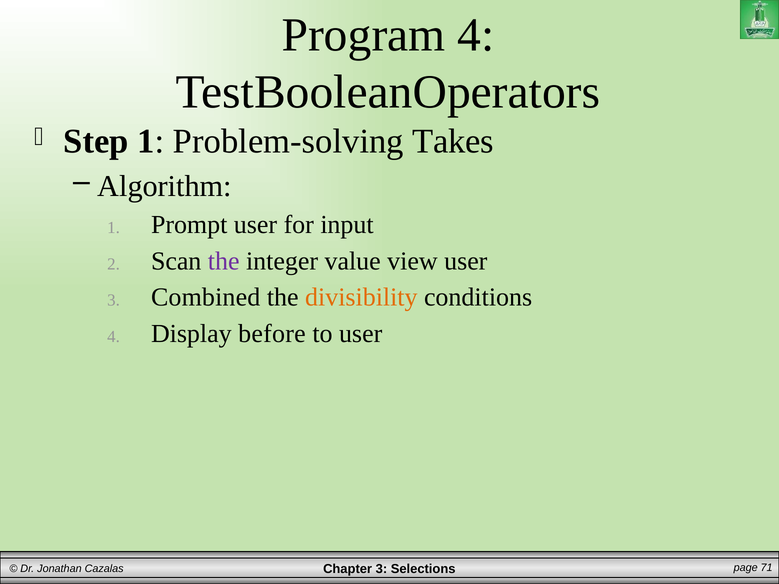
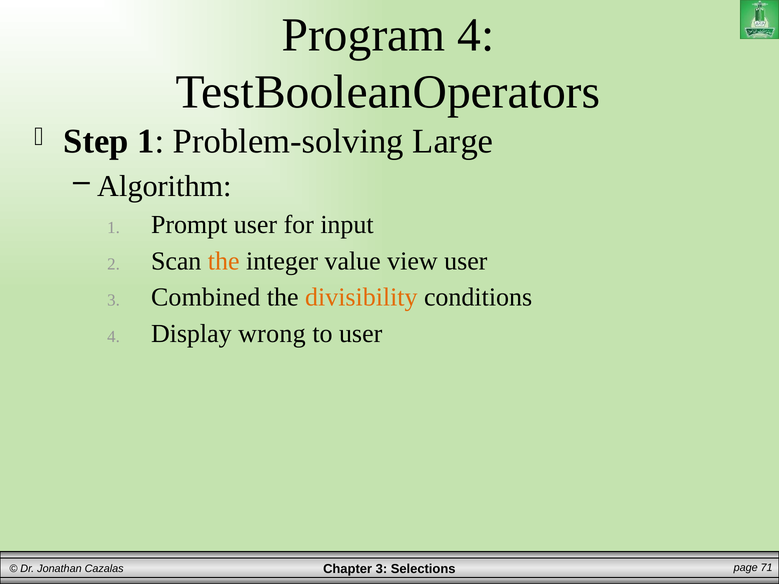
Takes: Takes -> Large
the at (224, 261) colour: purple -> orange
before: before -> wrong
